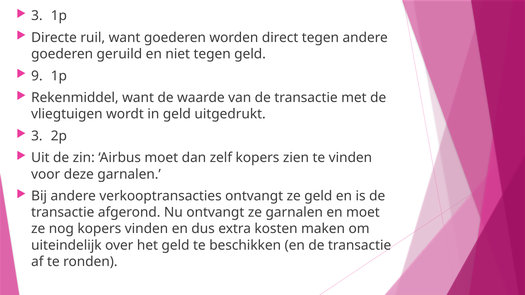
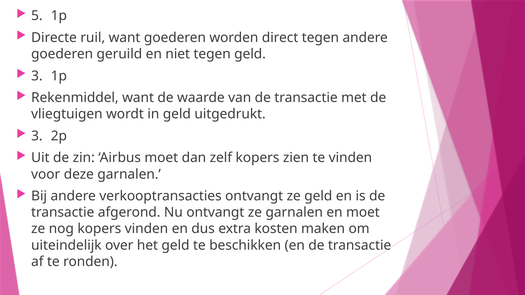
3 at (37, 16): 3 -> 5
9 at (37, 76): 9 -> 3
